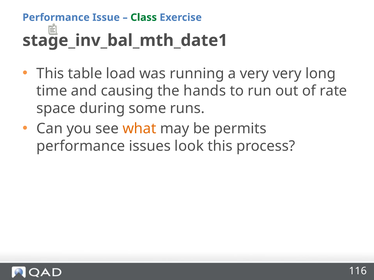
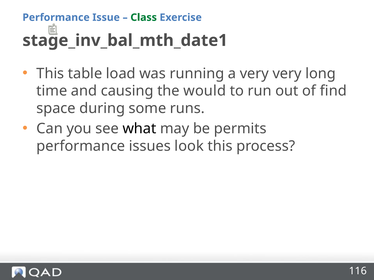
hands: hands -> would
rate: rate -> find
what colour: orange -> black
